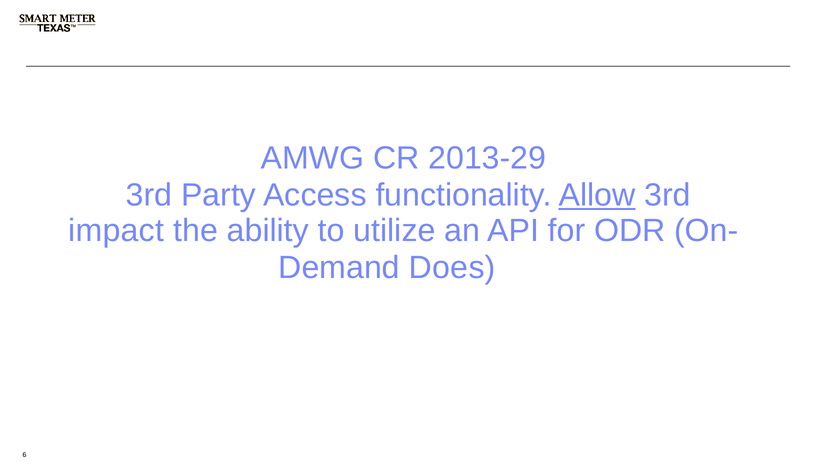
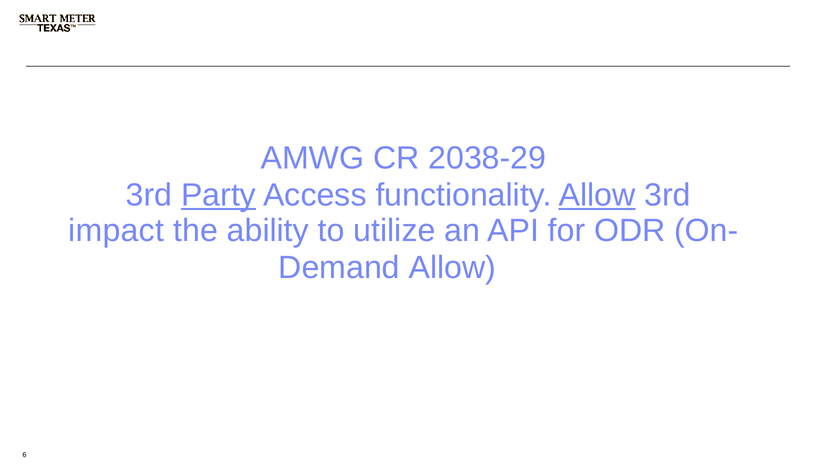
2013-29: 2013-29 -> 2038-29
Party at (219, 195) underline: none -> present
Does at (452, 267): Does -> Allow
